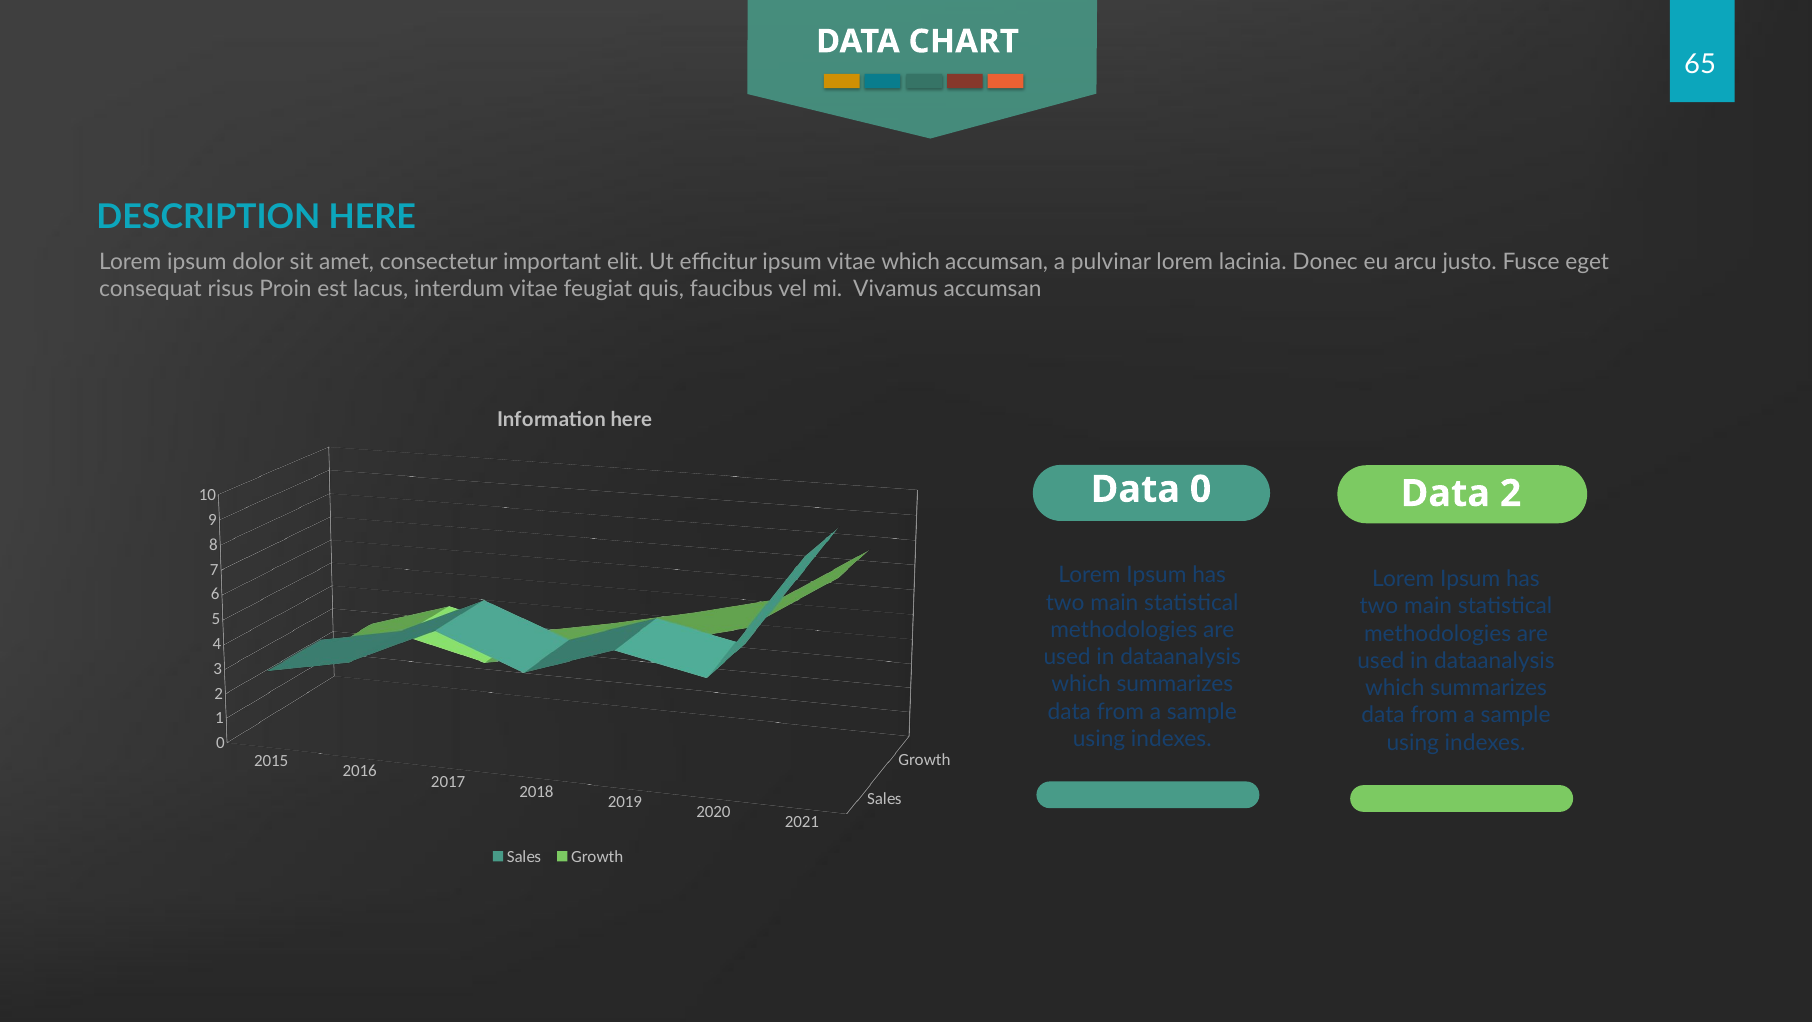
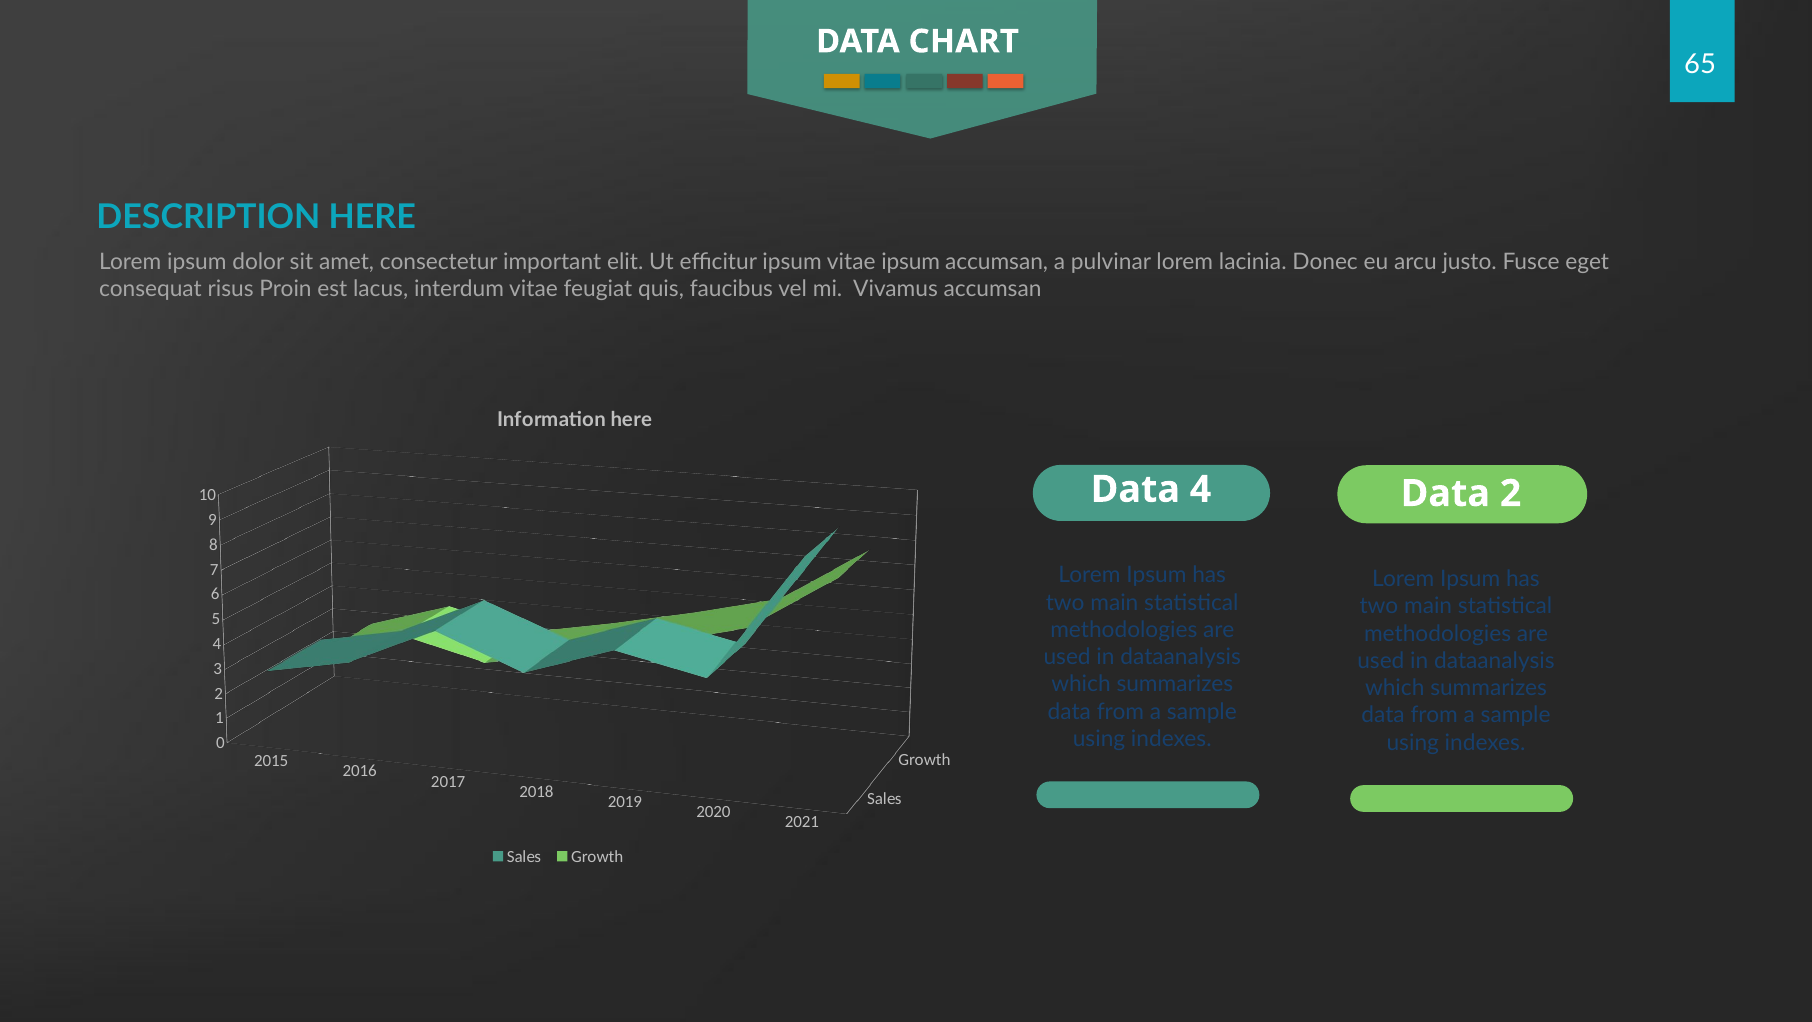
vitae which: which -> ipsum
Data 0: 0 -> 4
